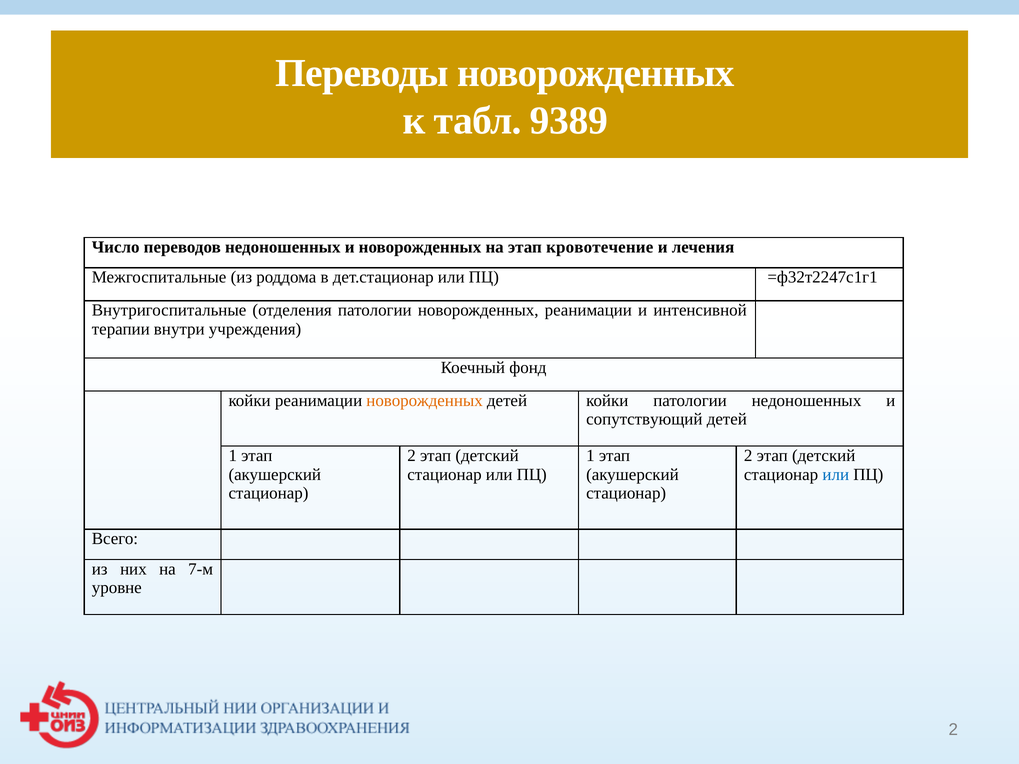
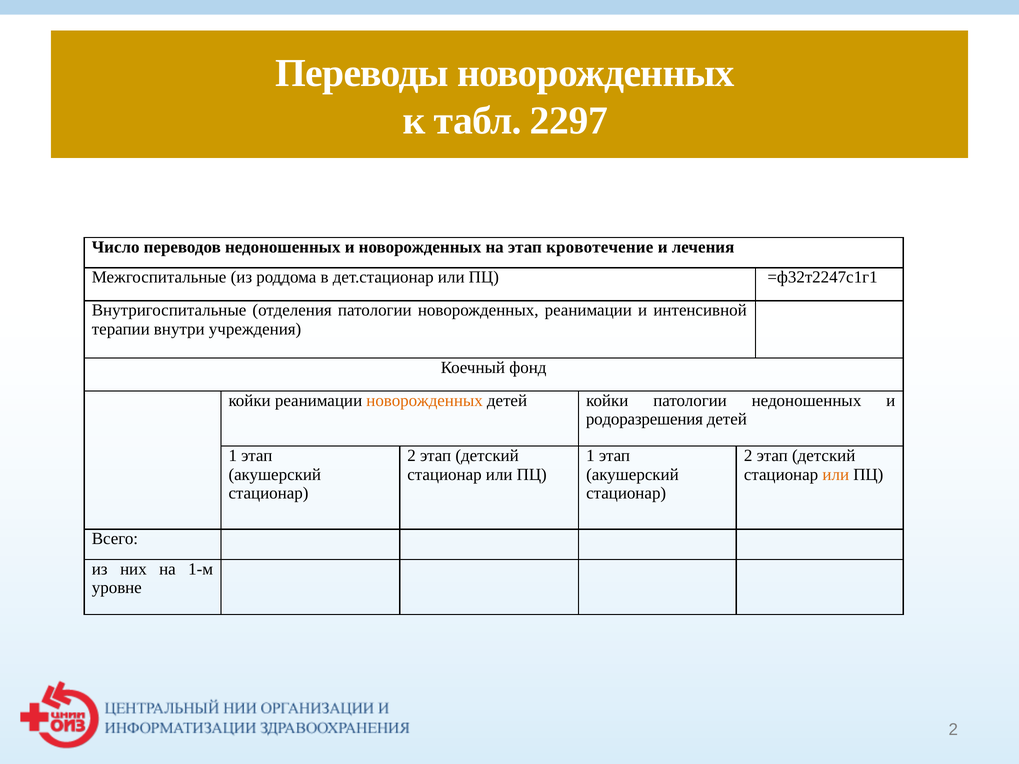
9389: 9389 -> 2297
сопутствующий: сопутствующий -> родоразрешения
или at (836, 475) colour: blue -> orange
7-м: 7-м -> 1-м
